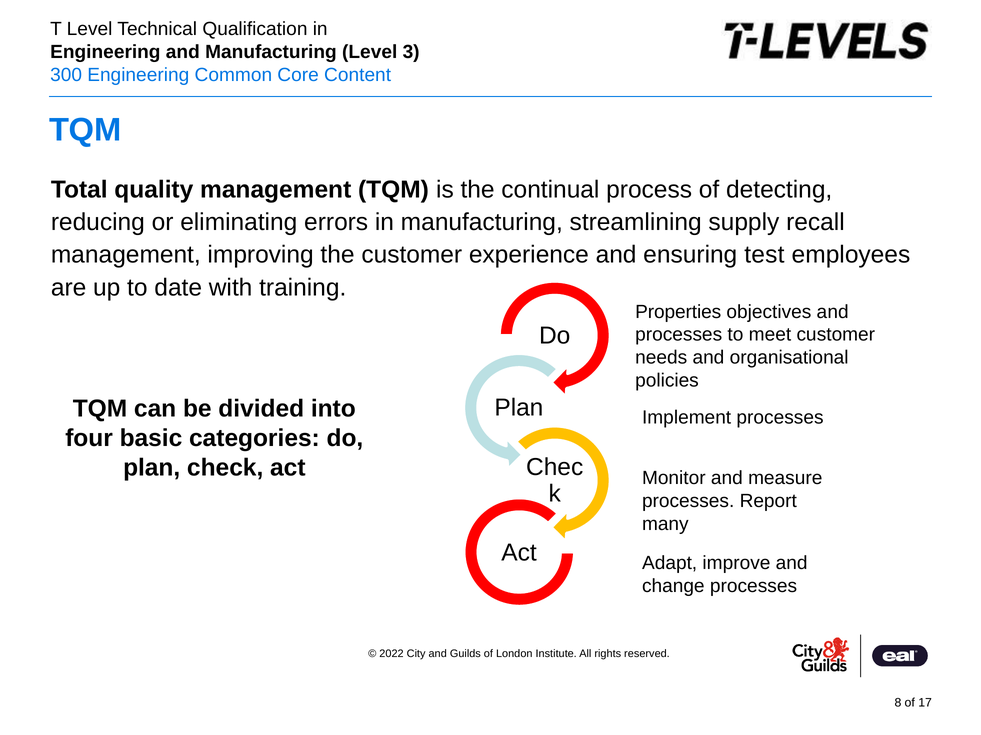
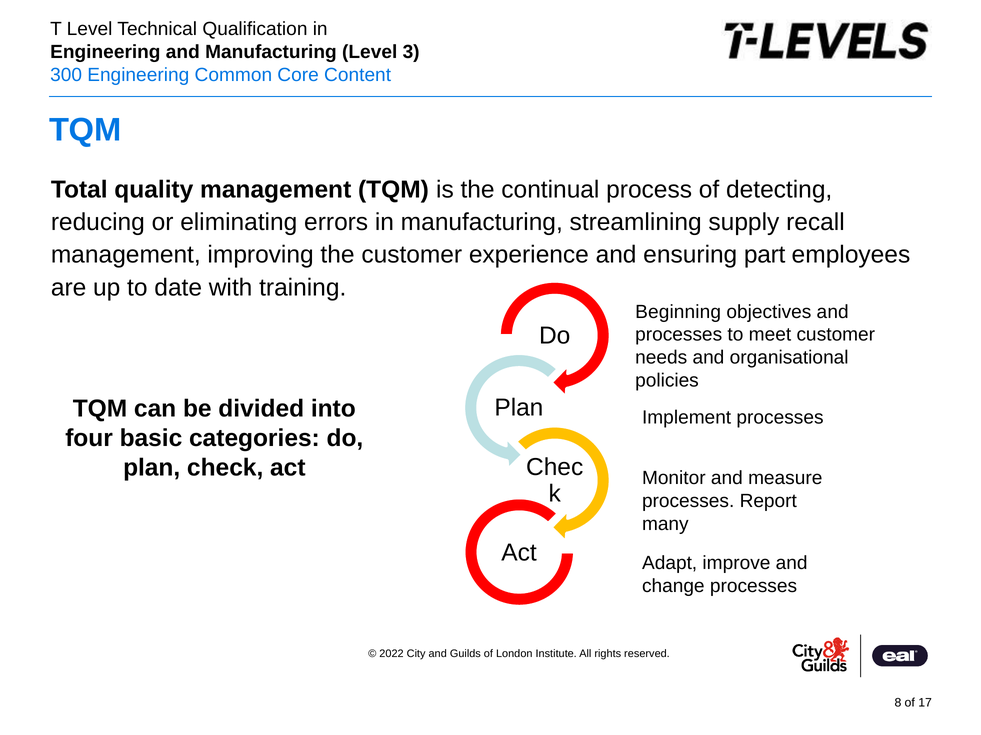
test: test -> part
Properties: Properties -> Beginning
